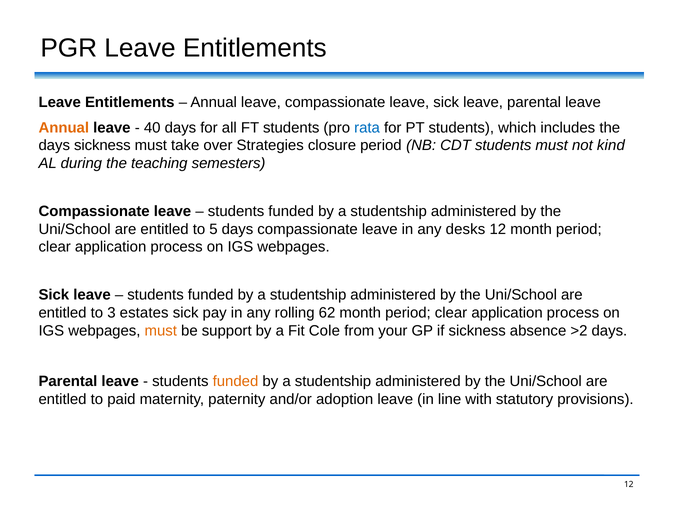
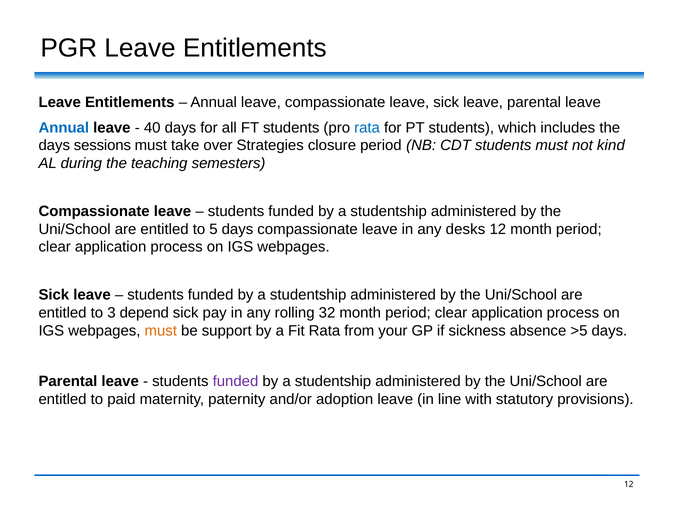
Annual at (64, 128) colour: orange -> blue
days sickness: sickness -> sessions
estates: estates -> depend
62: 62 -> 32
Fit Cole: Cole -> Rata
>2: >2 -> >5
funded at (236, 382) colour: orange -> purple
